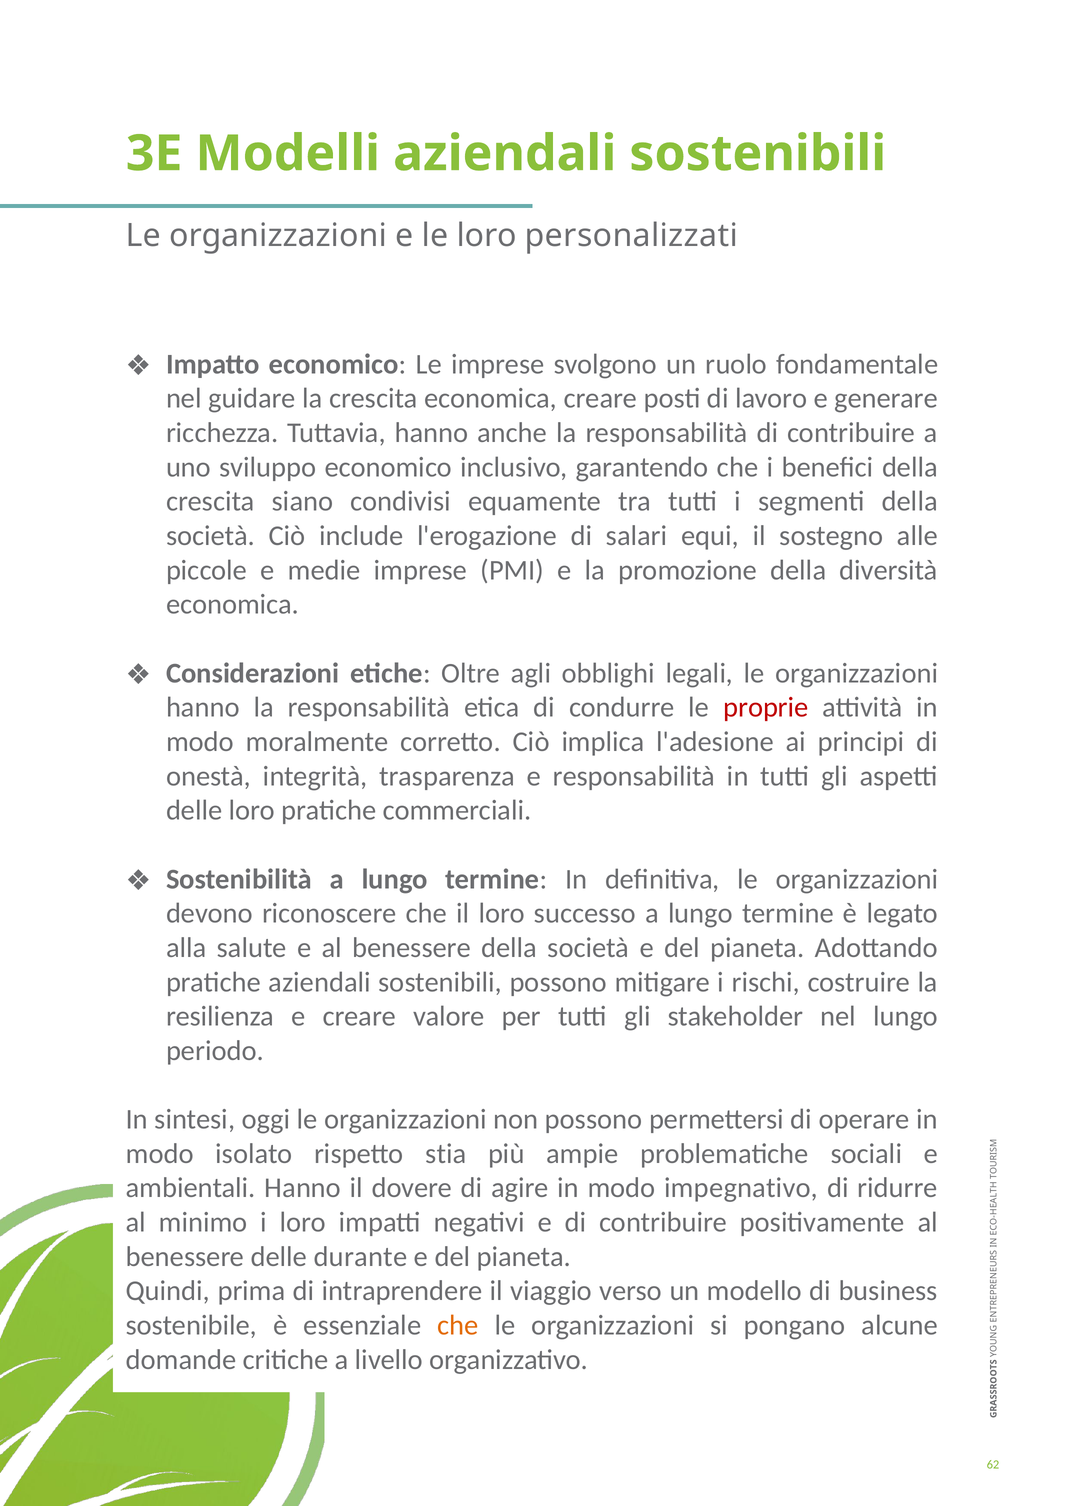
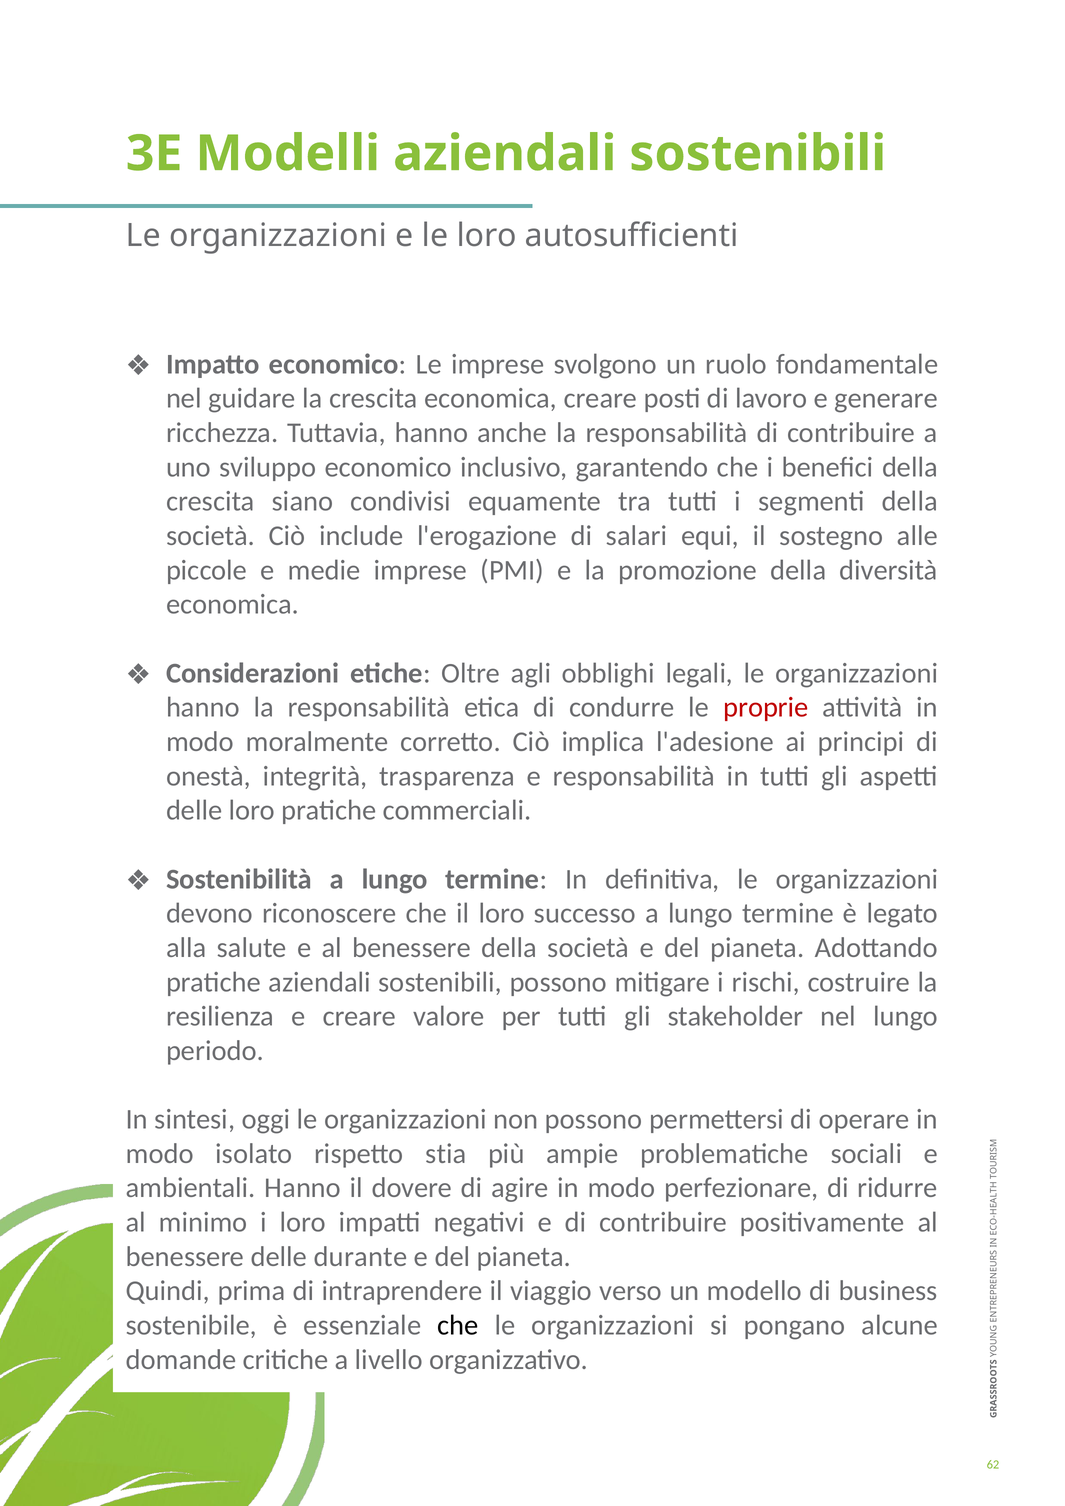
personalizzati: personalizzati -> autosufficienti
impegnativo: impegnativo -> perfezionare
che at (458, 1326) colour: orange -> black
